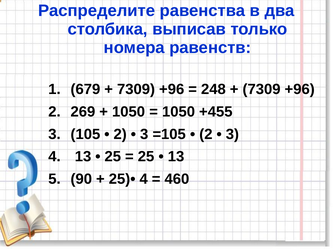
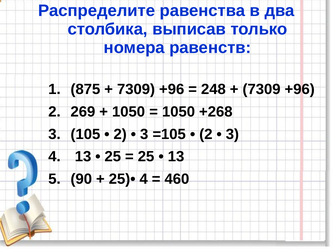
679: 679 -> 875
+455: +455 -> +268
